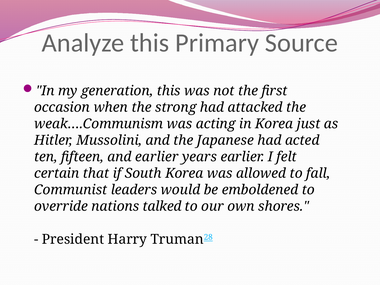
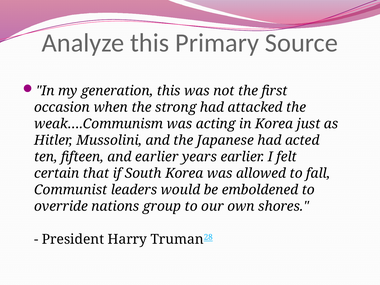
talked: talked -> group
